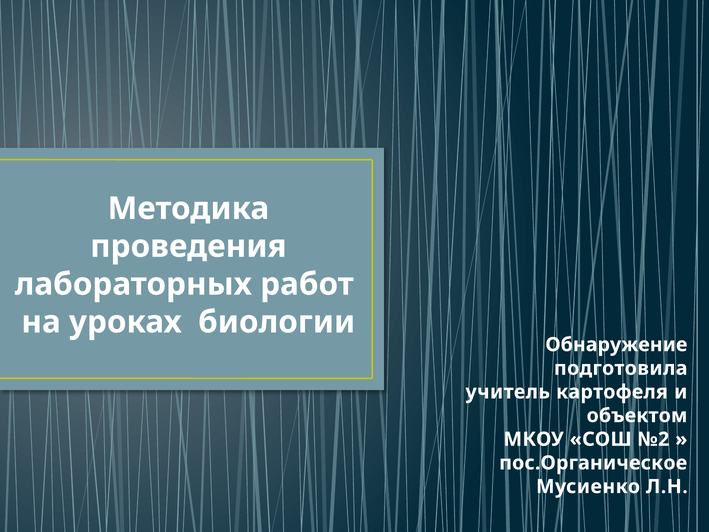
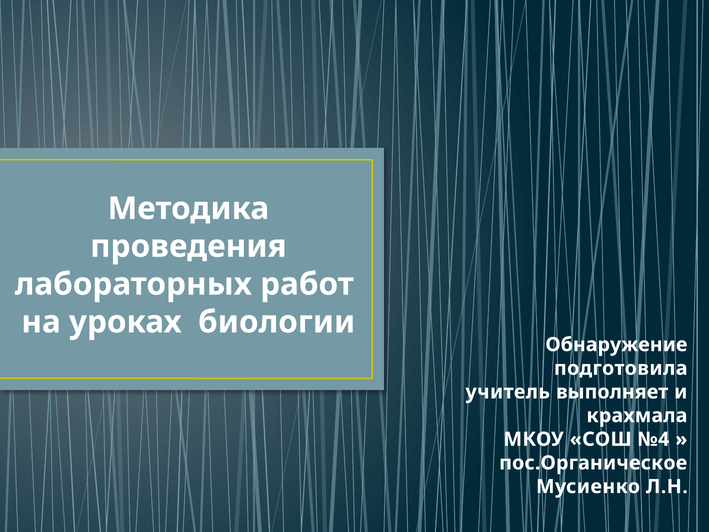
картофеля: картофеля -> выполняет
объектом: объектом -> крахмала
№2: №2 -> №4
